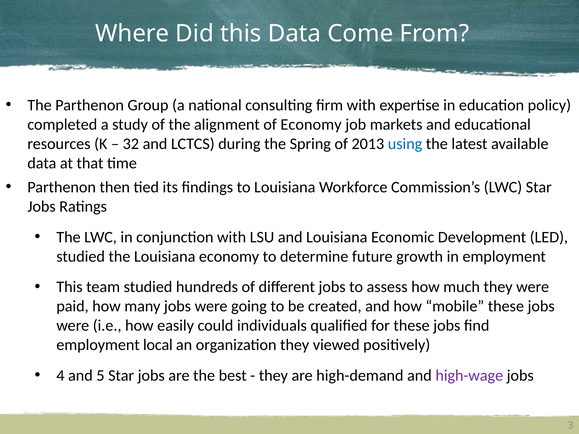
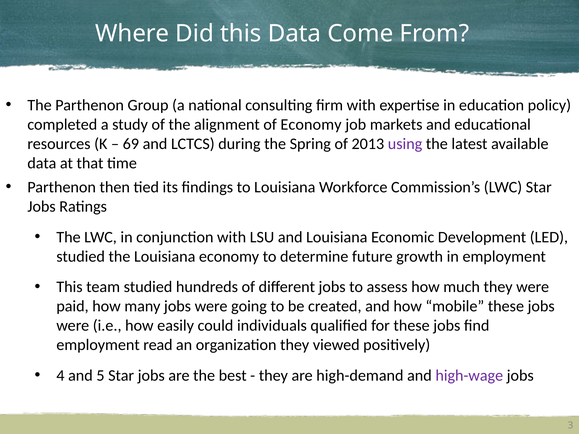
32: 32 -> 69
using colour: blue -> purple
local: local -> read
